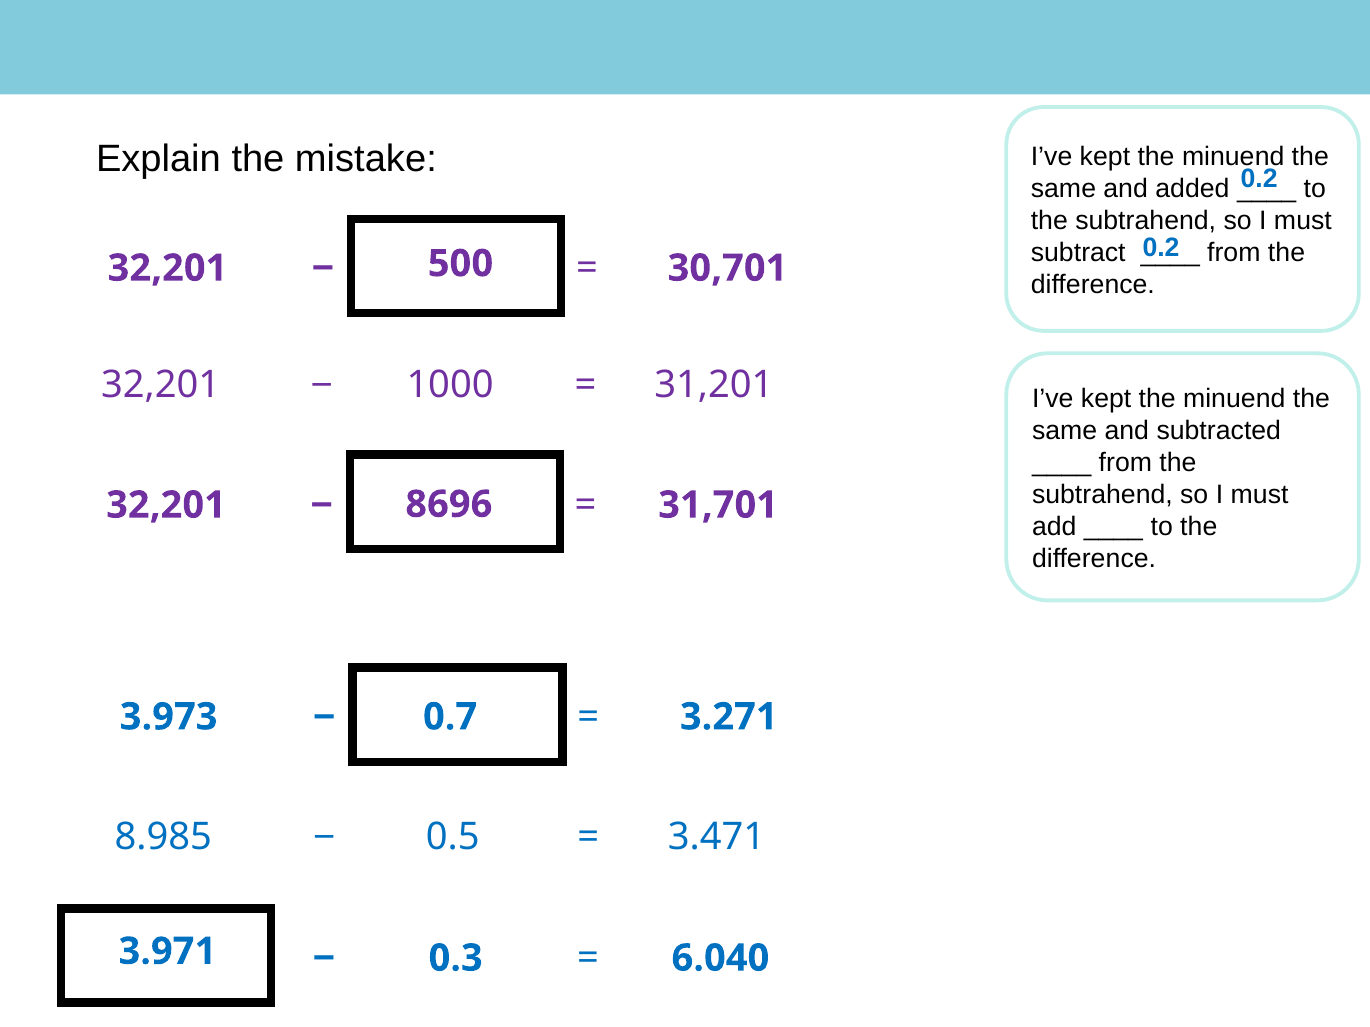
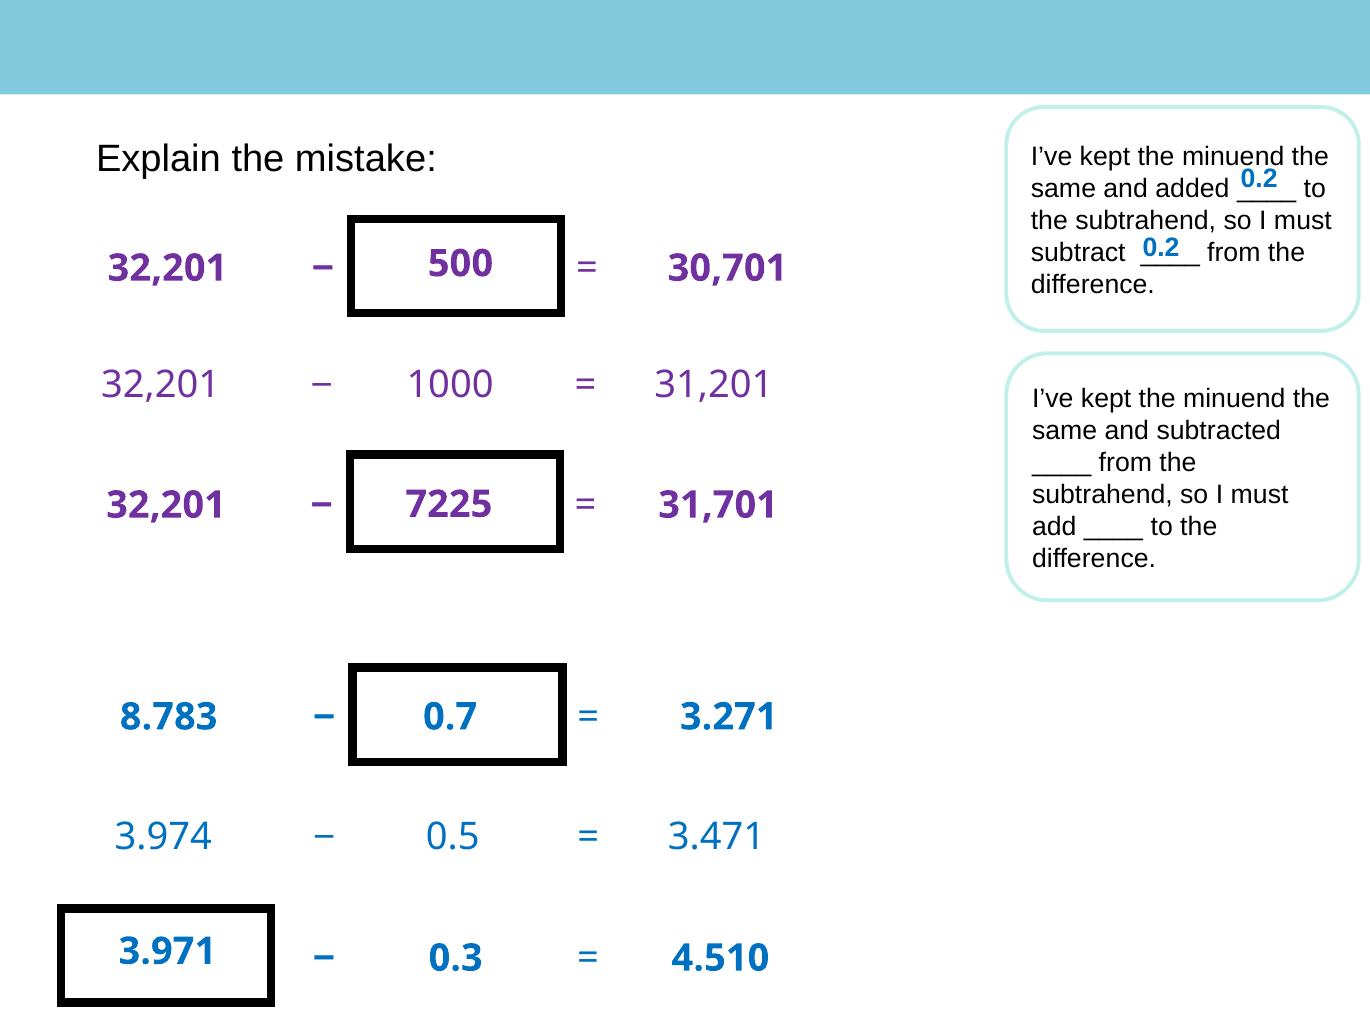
8696: 8696 -> 7225
3.973: 3.973 -> 8.783
8.985: 8.985 -> 3.974
6.040: 6.040 -> 4.510
